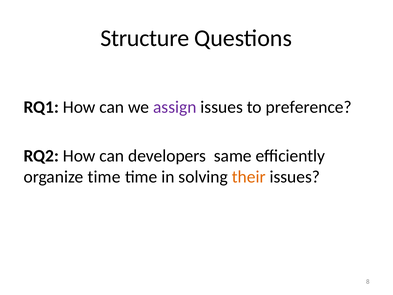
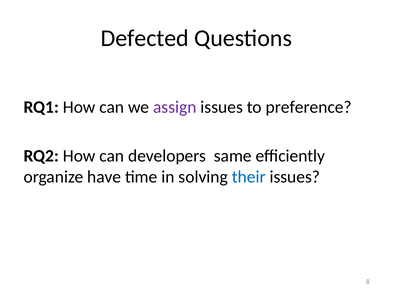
Structure: Structure -> Defected
organize time: time -> have
their colour: orange -> blue
